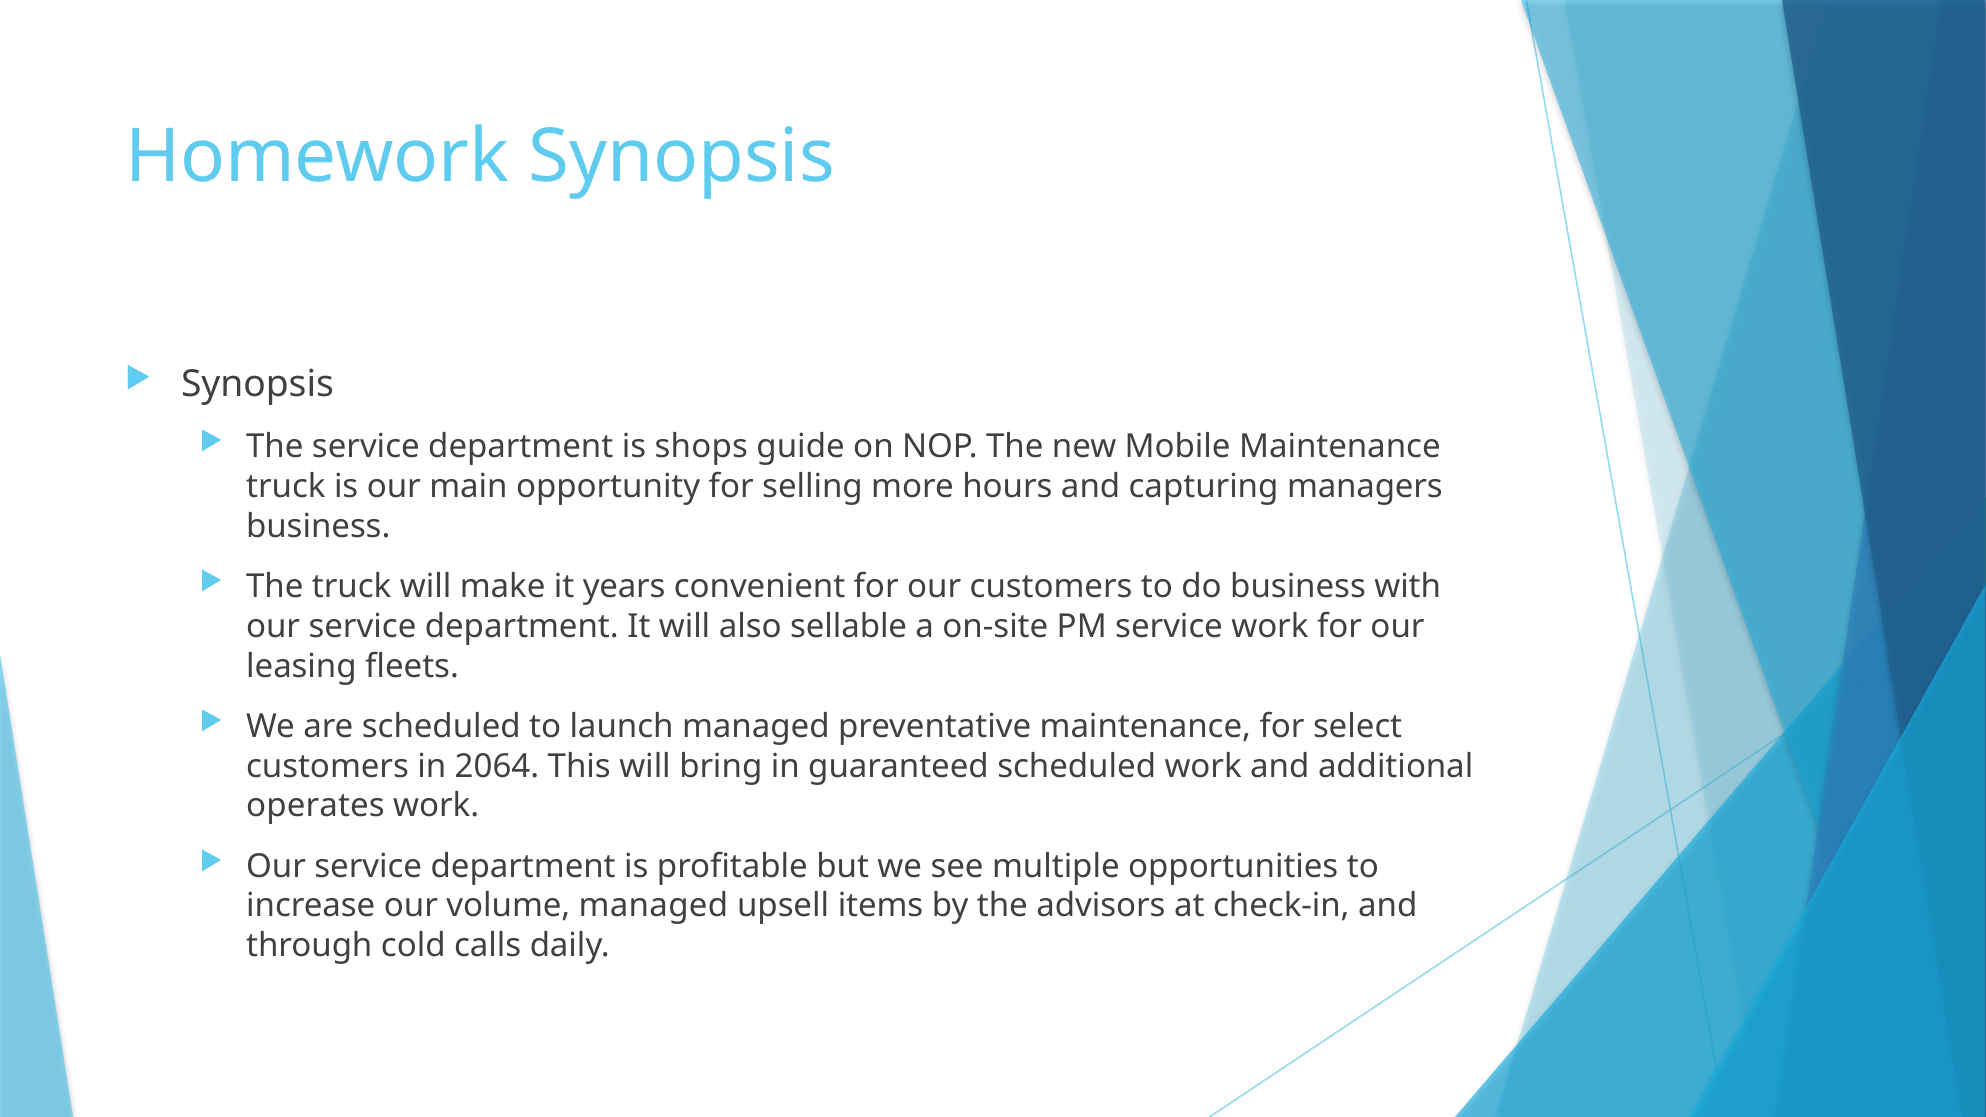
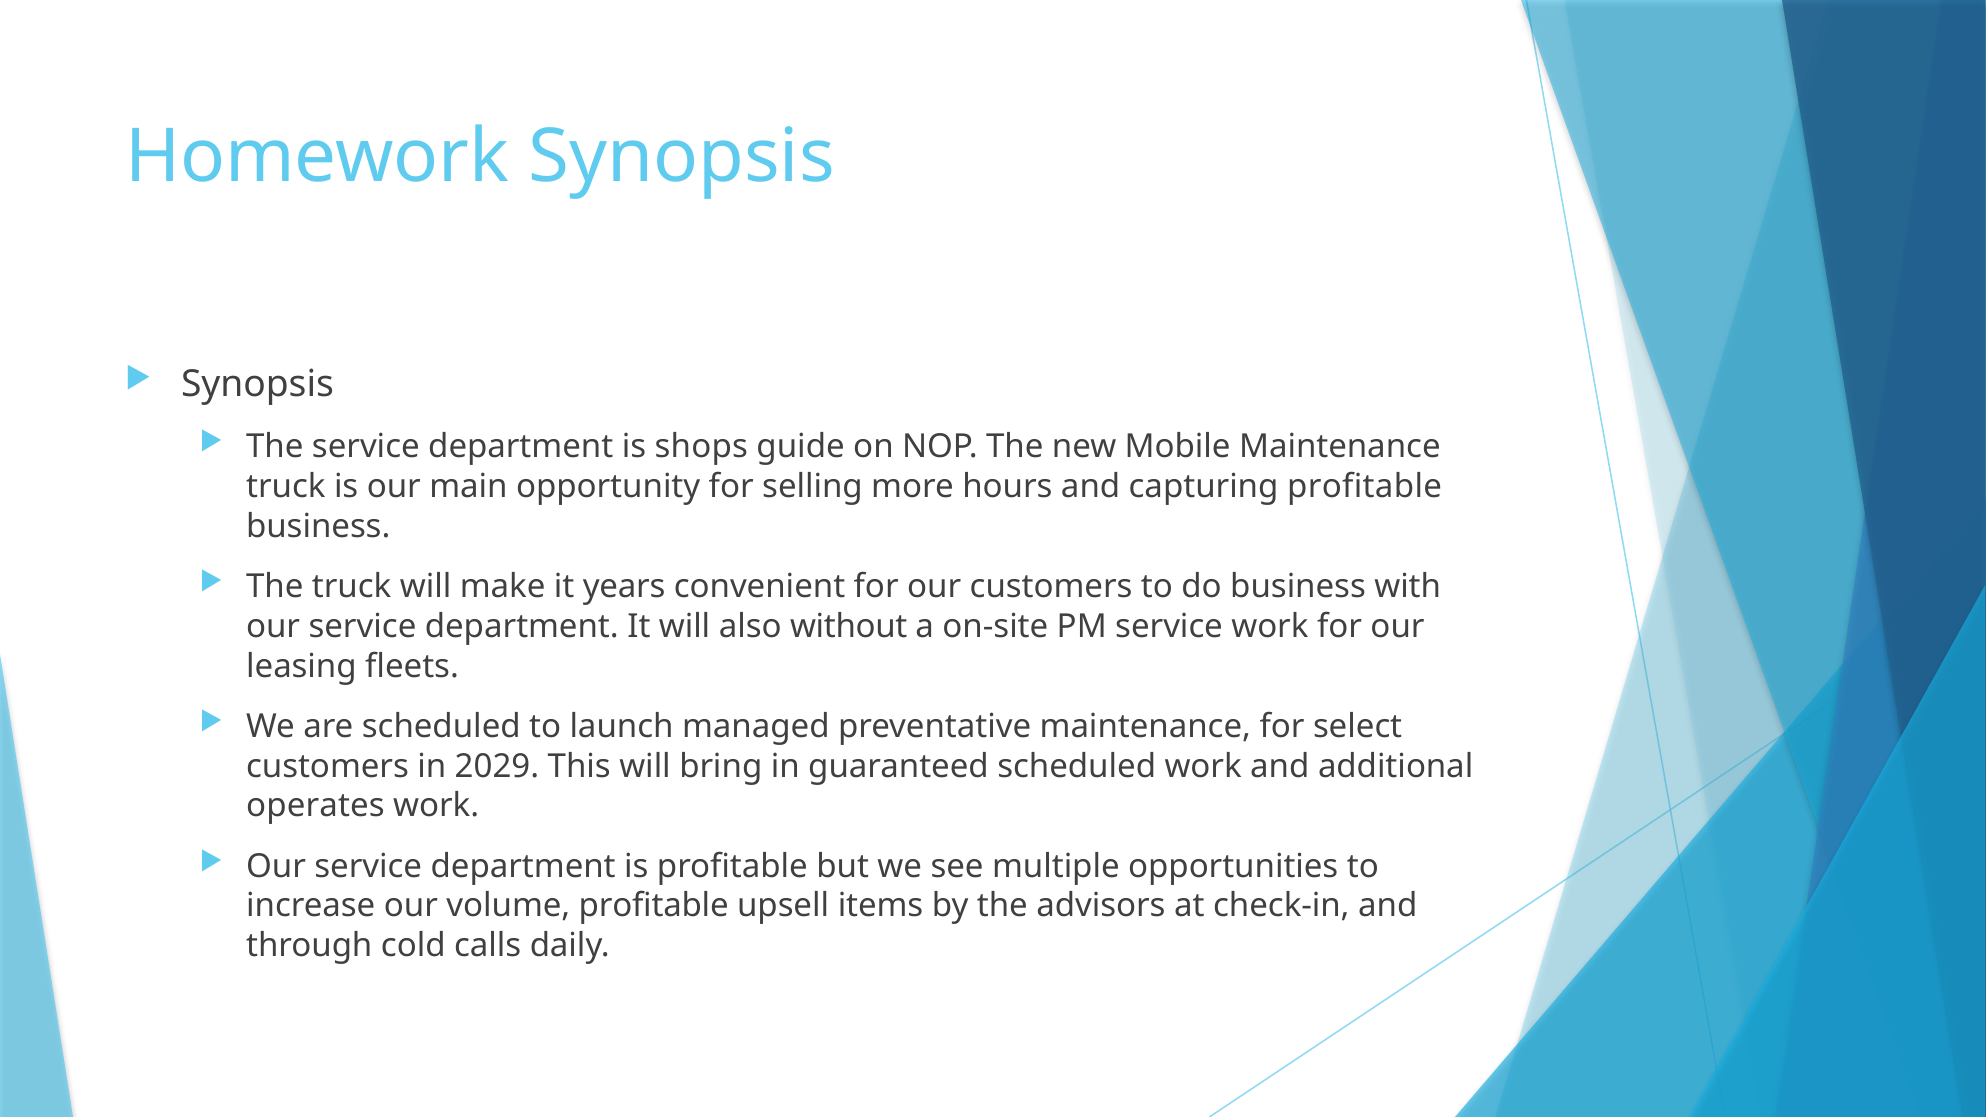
capturing managers: managers -> profitable
sellable: sellable -> without
2064: 2064 -> 2029
volume managed: managed -> profitable
